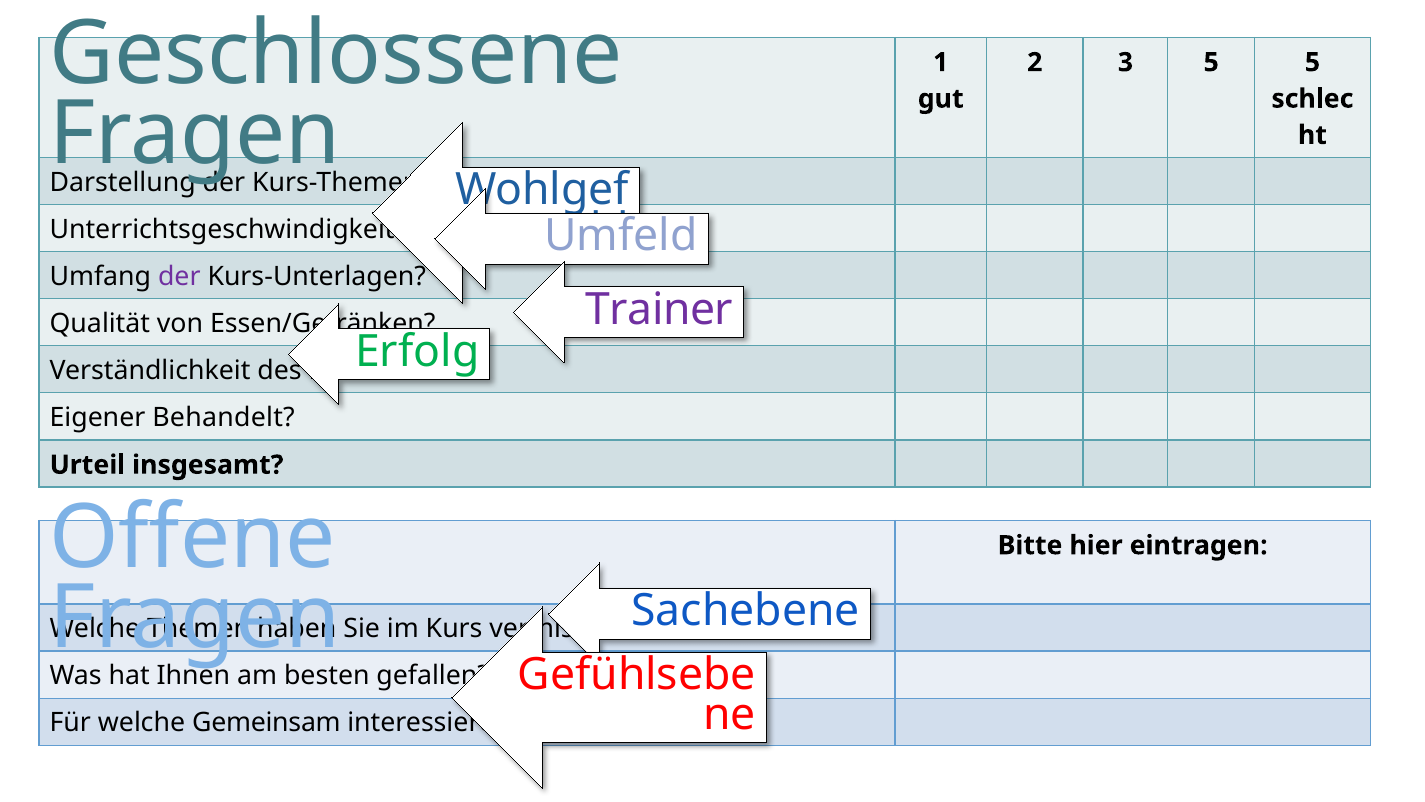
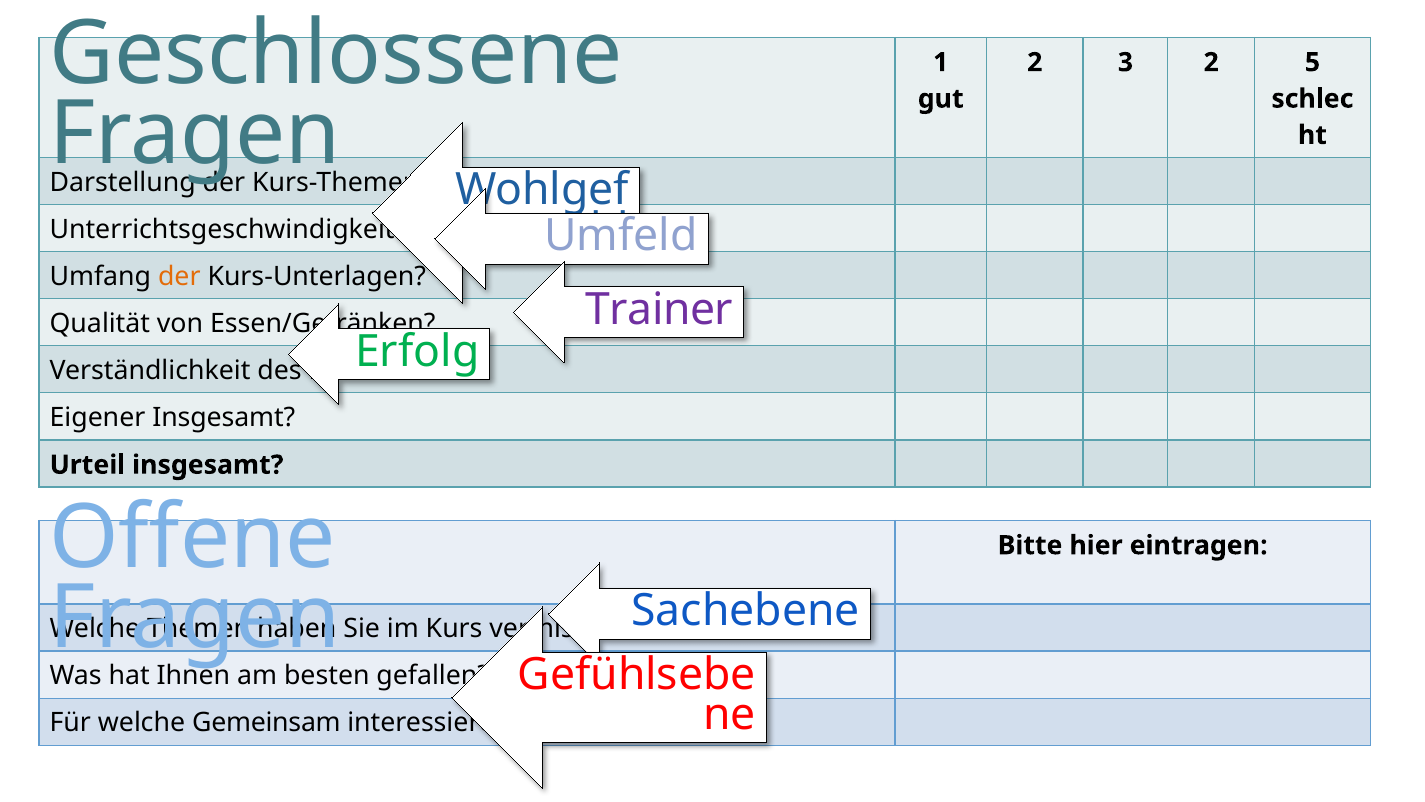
3 5: 5 -> 2
der at (179, 276) colour: purple -> orange
Eigener Behandelt: Behandelt -> Insgesamt
